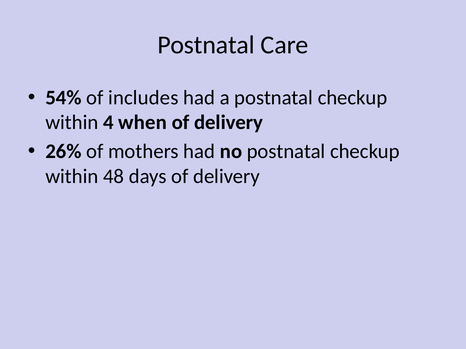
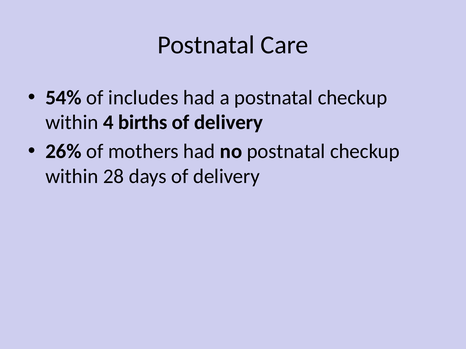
when: when -> births
48: 48 -> 28
